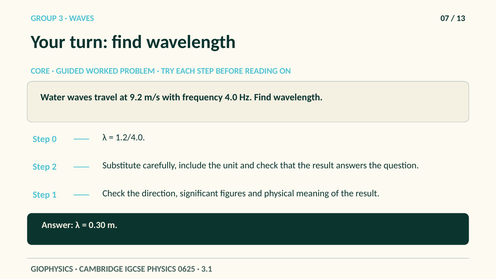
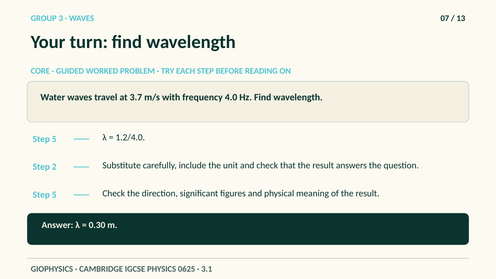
9.2: 9.2 -> 3.7
0 at (54, 139): 0 -> 5
1 at (54, 195): 1 -> 5
